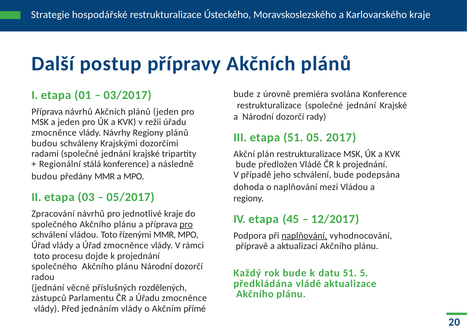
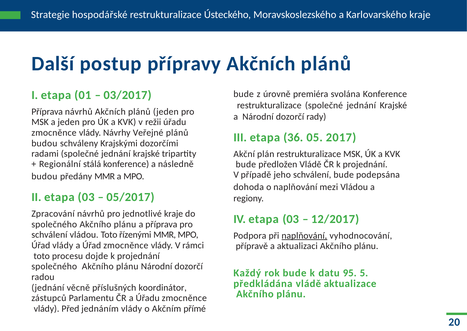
Návrhy Regiony: Regiony -> Veřejné
etapa 51: 51 -> 36
IV etapa 45: 45 -> 03
pro at (186, 224) underline: present -> none
datu 51: 51 -> 95
rozdělených: rozdělených -> koordinátor
